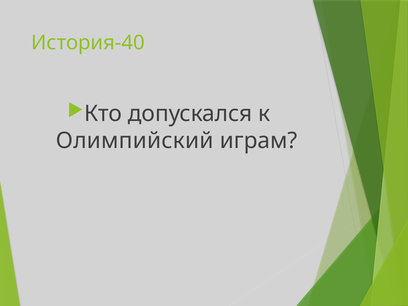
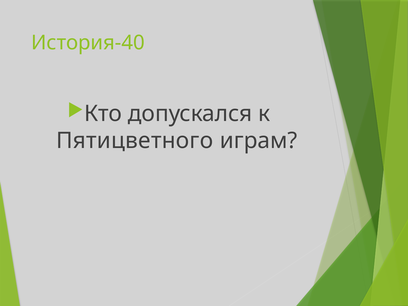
Олимпийский: Олимпийский -> Пятицветного
